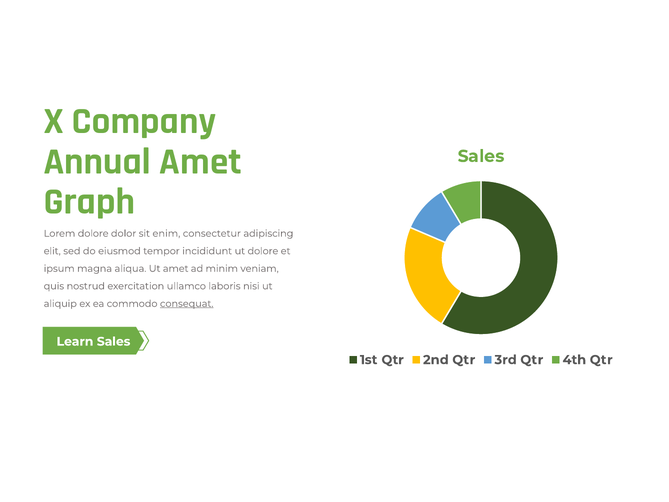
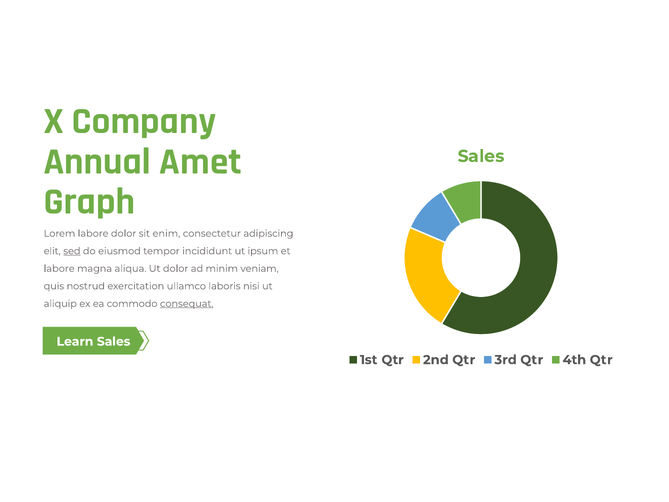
Lorem dolore: dolore -> labore
sed underline: none -> present
ut dolore: dolore -> ipsum
ipsum at (59, 268): ipsum -> labore
Ut amet: amet -> dolor
